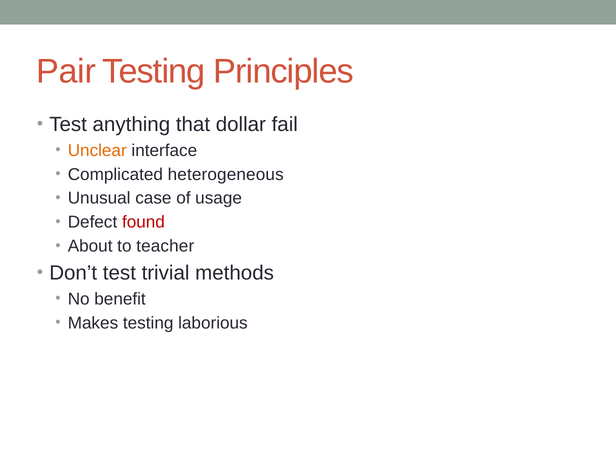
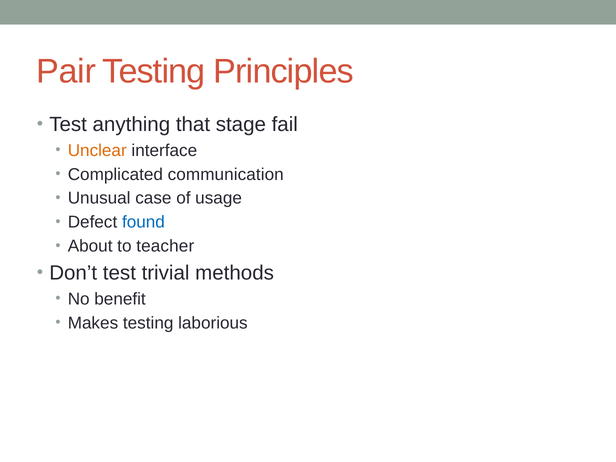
dollar: dollar -> stage
heterogeneous: heterogeneous -> communication
found colour: red -> blue
